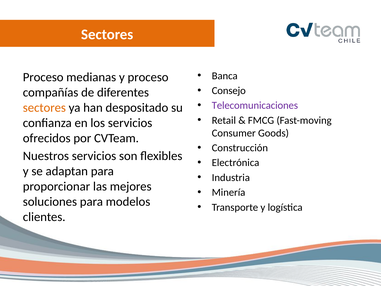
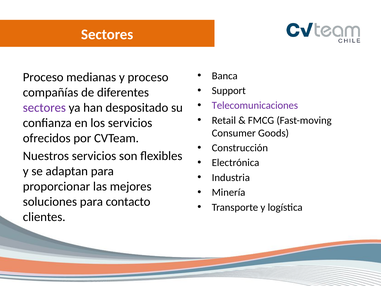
Consejo: Consejo -> Support
sectores at (44, 108) colour: orange -> purple
modelos: modelos -> contacto
